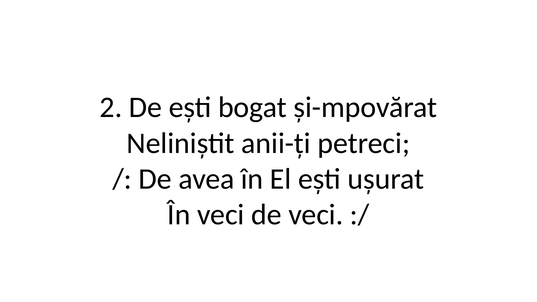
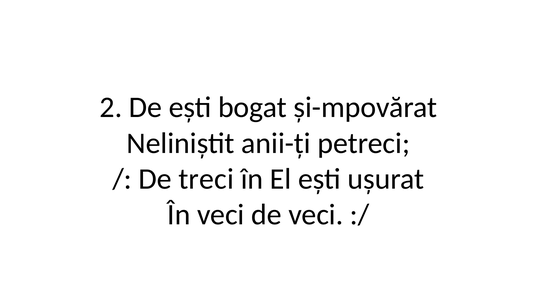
avea: avea -> treci
